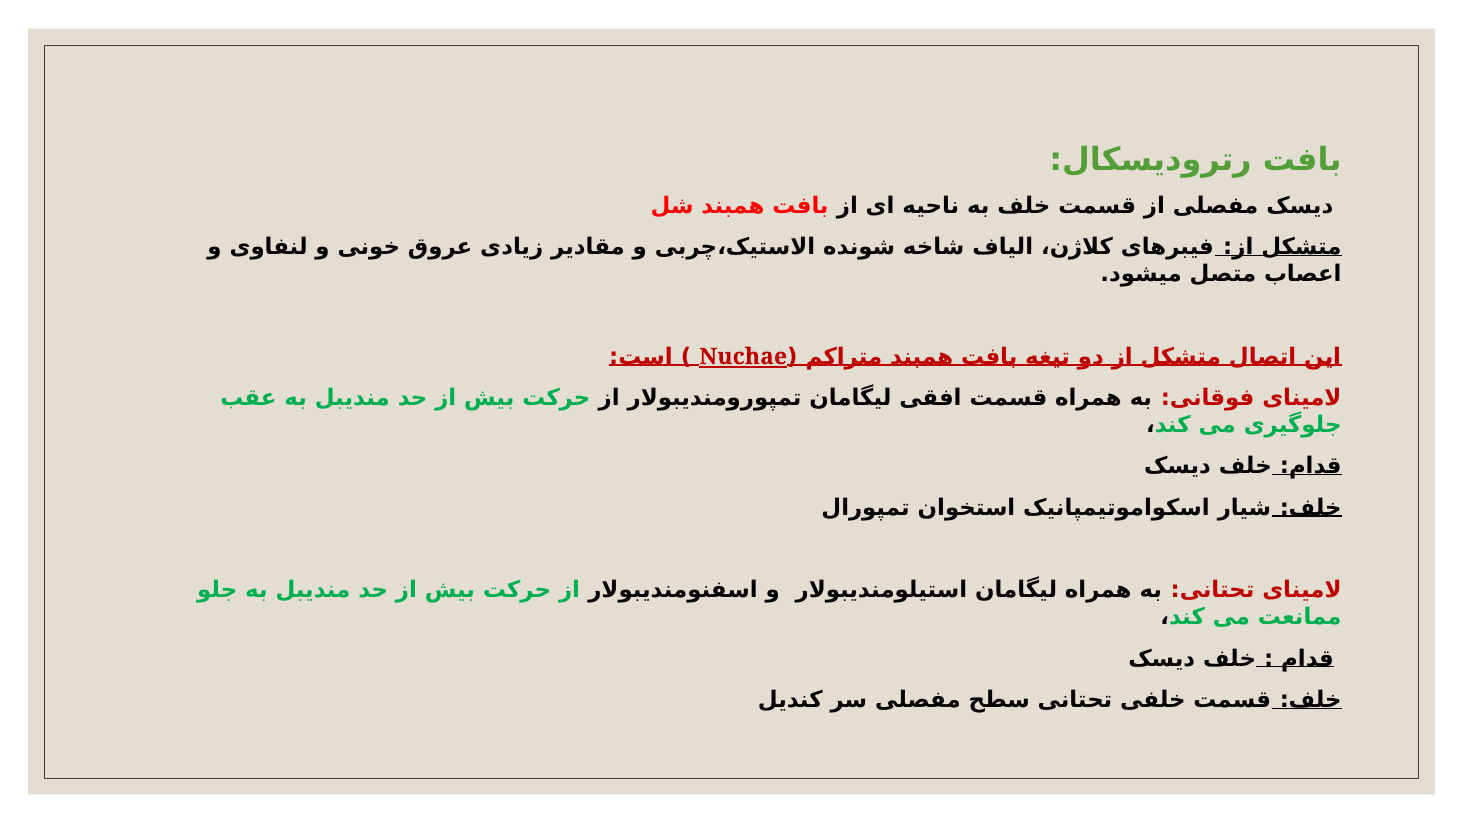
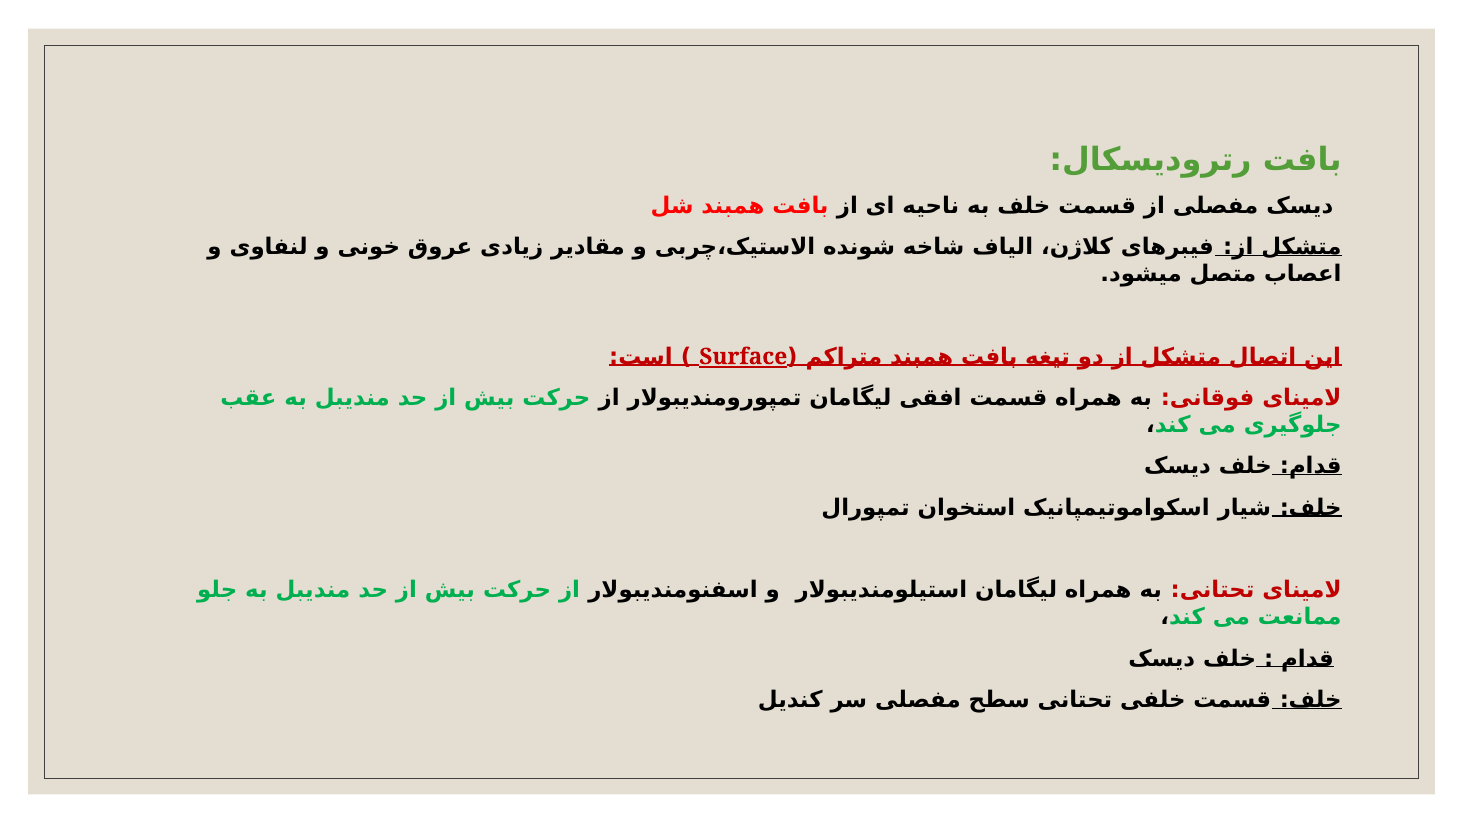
Nuchae: Nuchae -> Surface
